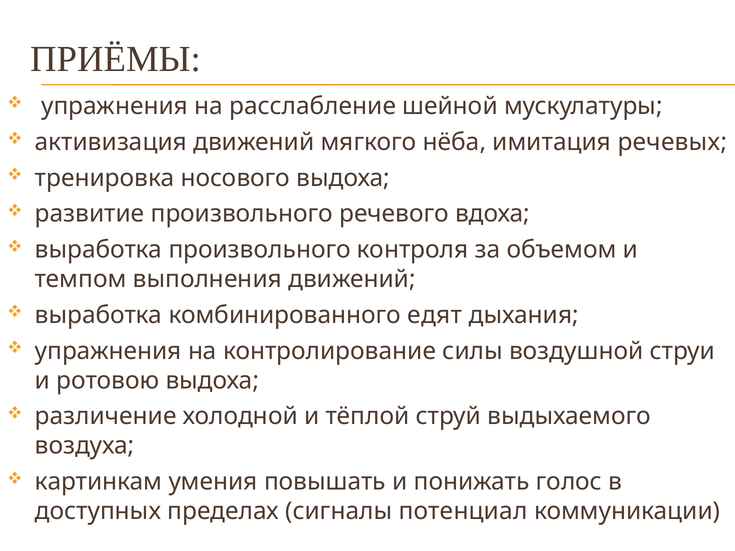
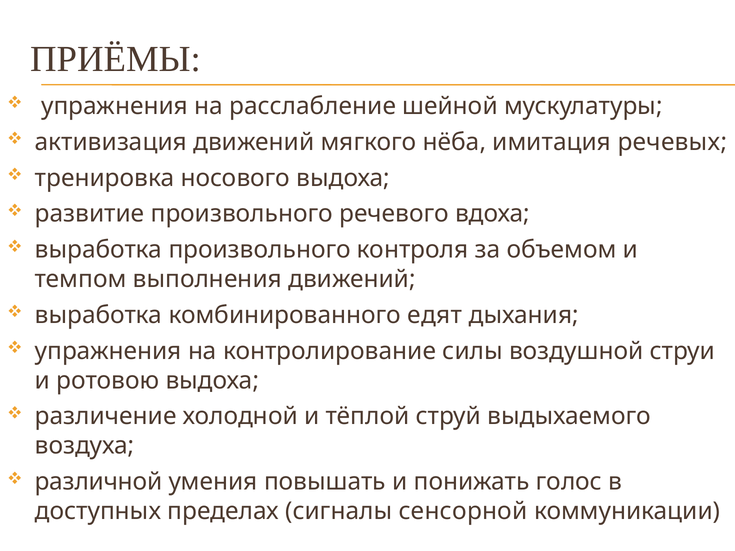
картинкам: картинкам -> различной
потенциал: потенциал -> сенсорной
